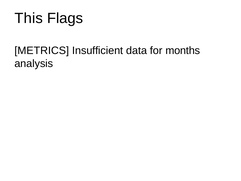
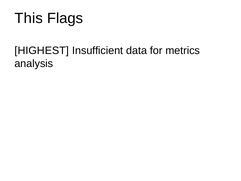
METRICS: METRICS -> HIGHEST
months: months -> metrics
